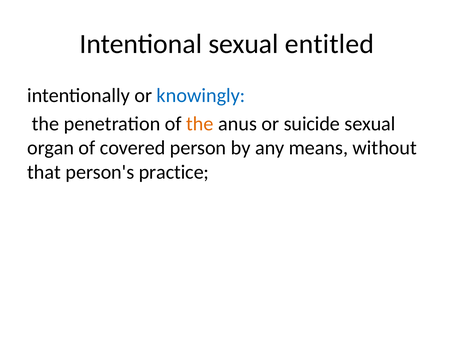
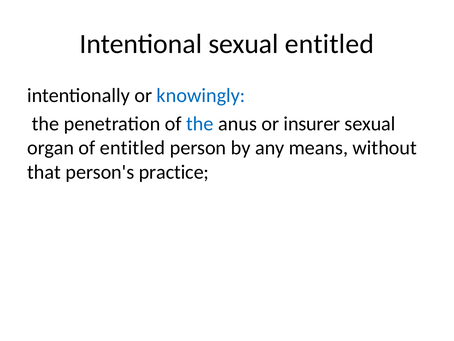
the at (200, 123) colour: orange -> blue
suicide: suicide -> insurer
of covered: covered -> entitled
